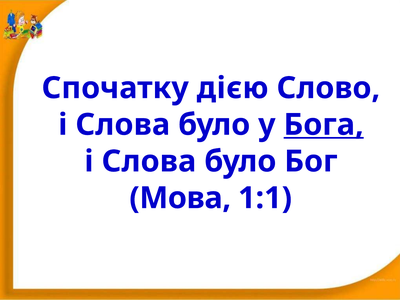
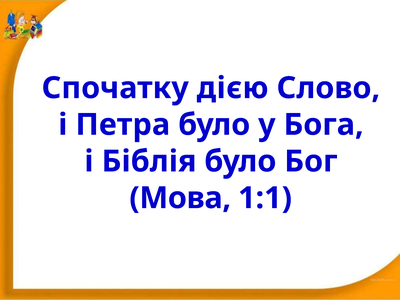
Слова at (123, 125): Слова -> Петра
Бога underline: present -> none
Слова at (149, 161): Слова -> Біблія
